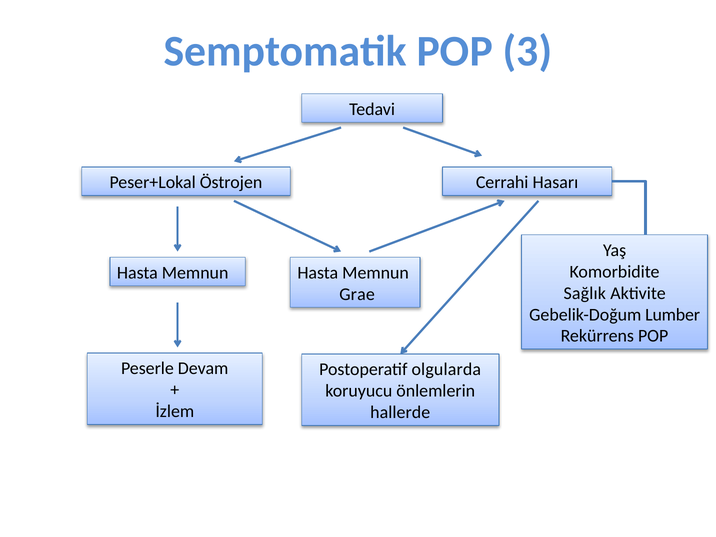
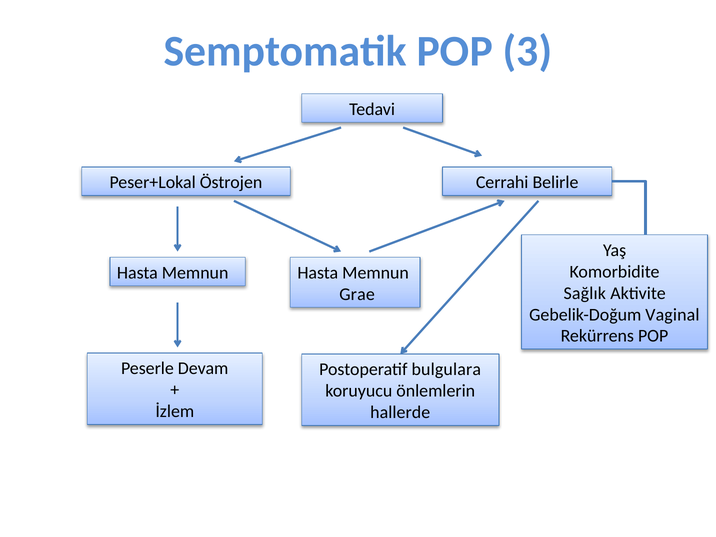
Hasarı: Hasarı -> Belirle
Lumber: Lumber -> Vaginal
olgularda: olgularda -> bulgulara
